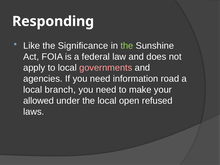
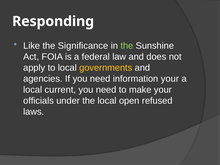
governments colour: pink -> yellow
information road: road -> your
branch: branch -> current
allowed: allowed -> officials
